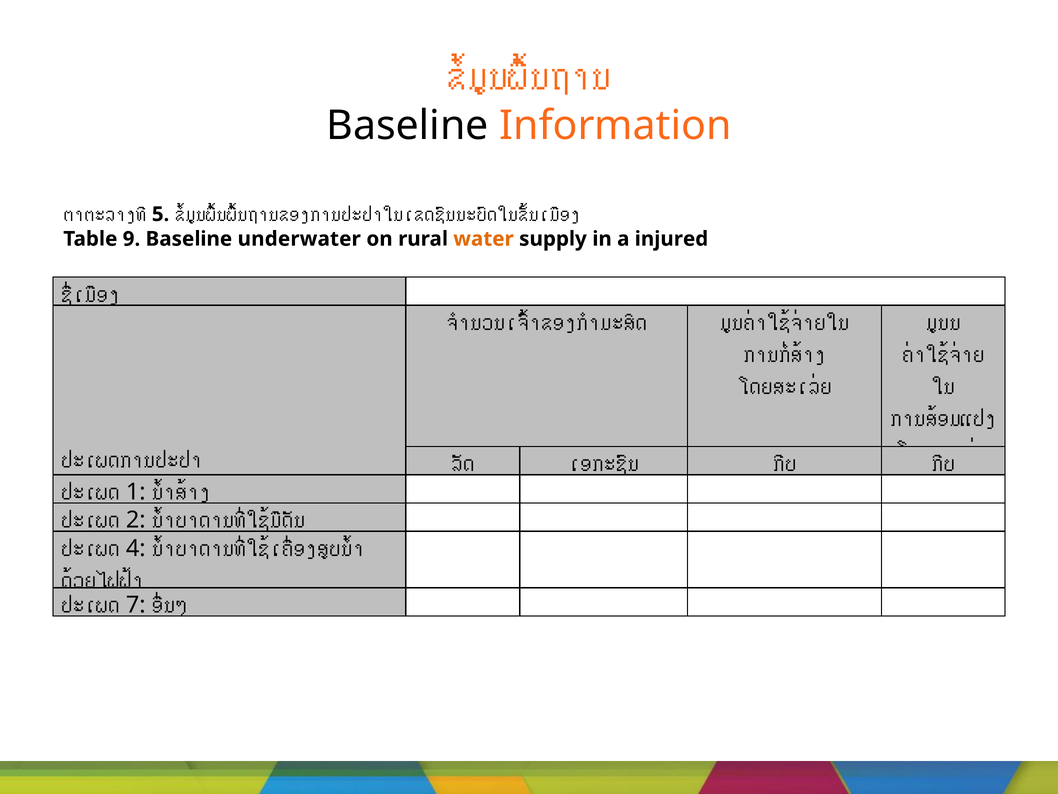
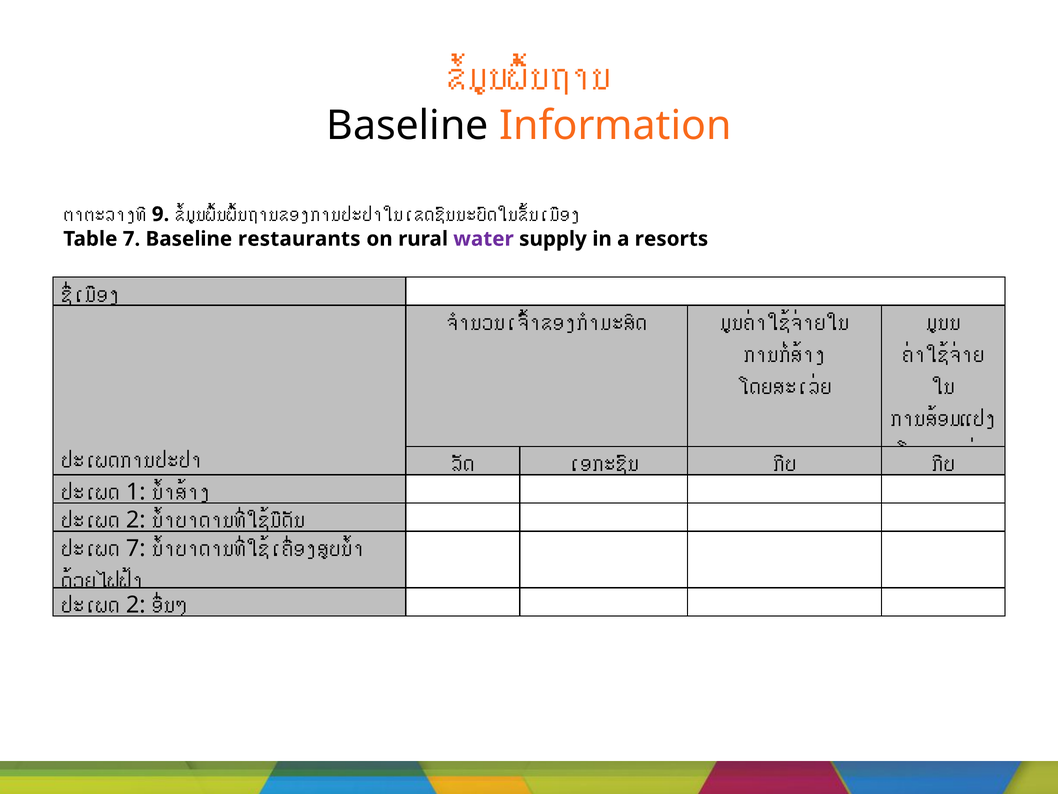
5: 5 -> 9
Table 9: 9 -> 7
underwater: underwater -> restaurants
water colour: orange -> purple
injured: injured -> resorts
4 at (136, 548): 4 -> 7
7 at (136, 605): 7 -> 2
